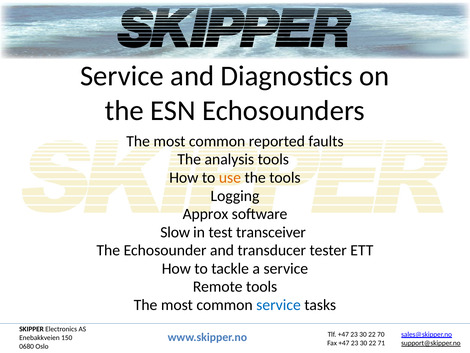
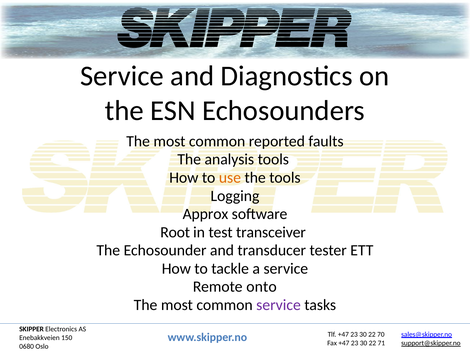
Slow: Slow -> Root
Remote tools: tools -> onto
service at (279, 305) colour: blue -> purple
